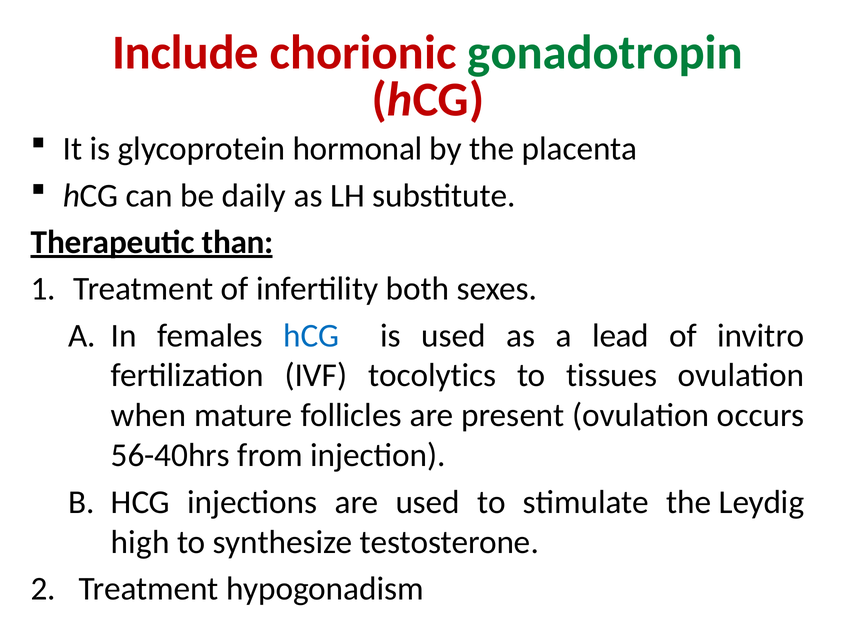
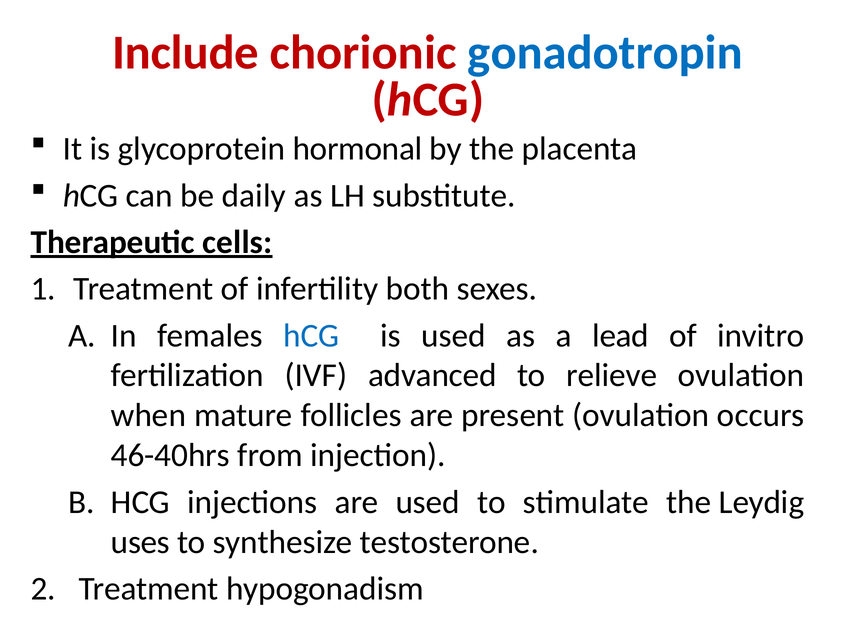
gonadotropin colour: green -> blue
than: than -> cells
tocolytics: tocolytics -> advanced
tissues: tissues -> relieve
56-40hrs: 56-40hrs -> 46-40hrs
high: high -> uses
